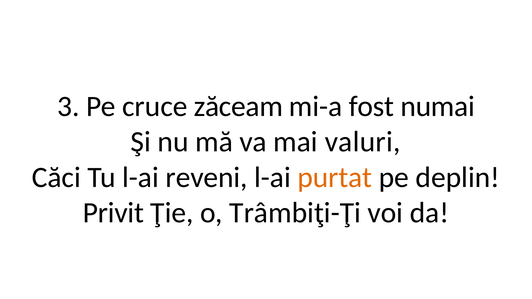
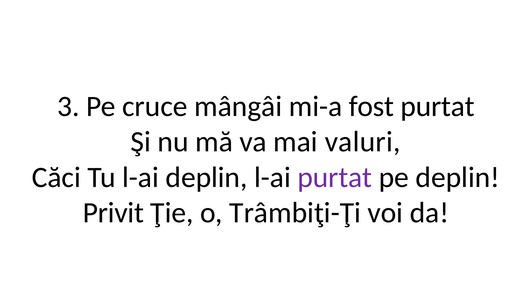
zăceam: zăceam -> mângâi
fost numai: numai -> purtat
l-ai reveni: reveni -> deplin
purtat at (335, 177) colour: orange -> purple
